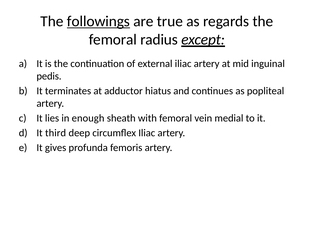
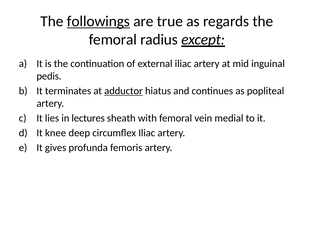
adductor underline: none -> present
enough: enough -> lectures
third: third -> knee
